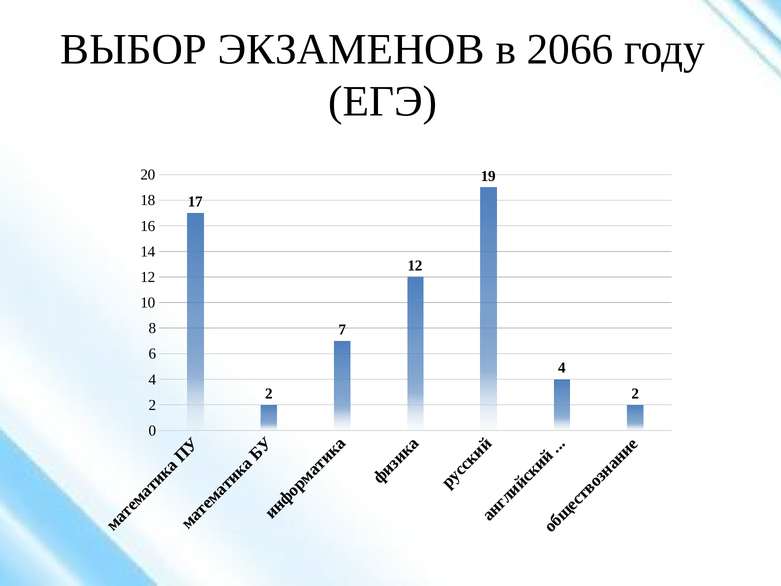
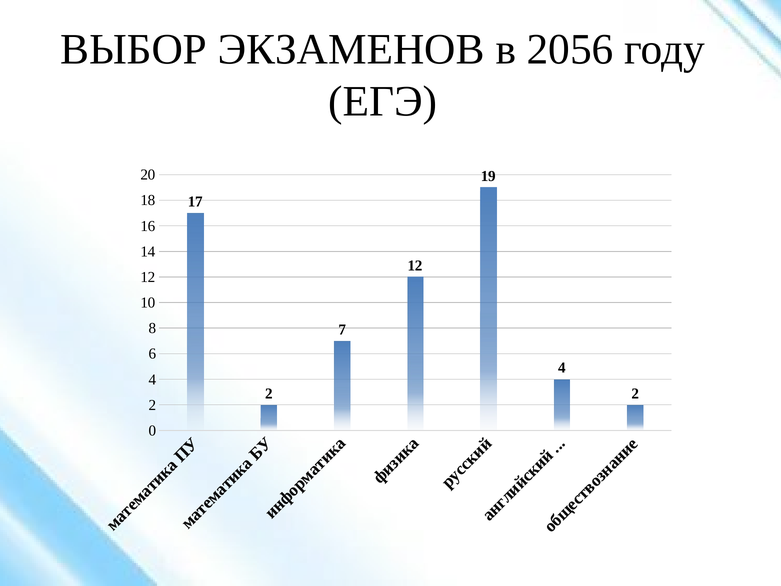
2066: 2066 -> 2056
